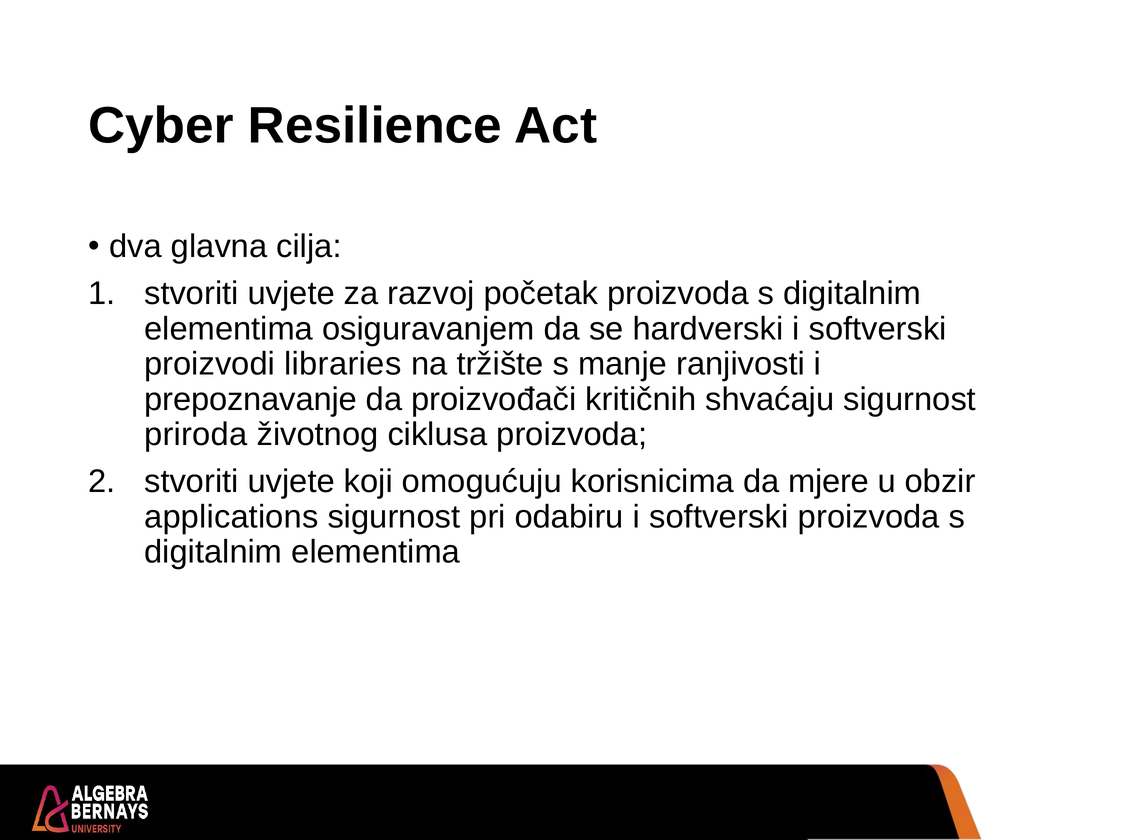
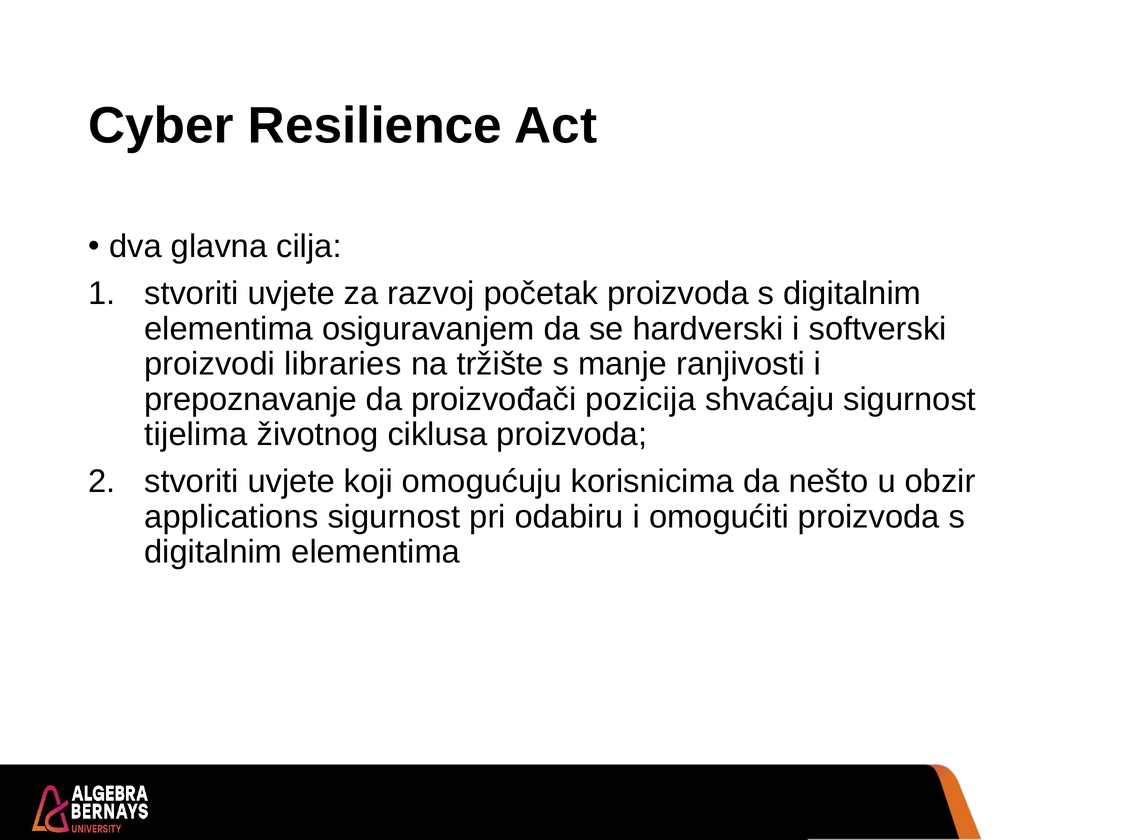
kritičnih: kritičnih -> pozicija
priroda: priroda -> tijelima
mjere: mjere -> nešto
odabiru i softverski: softverski -> omogućiti
